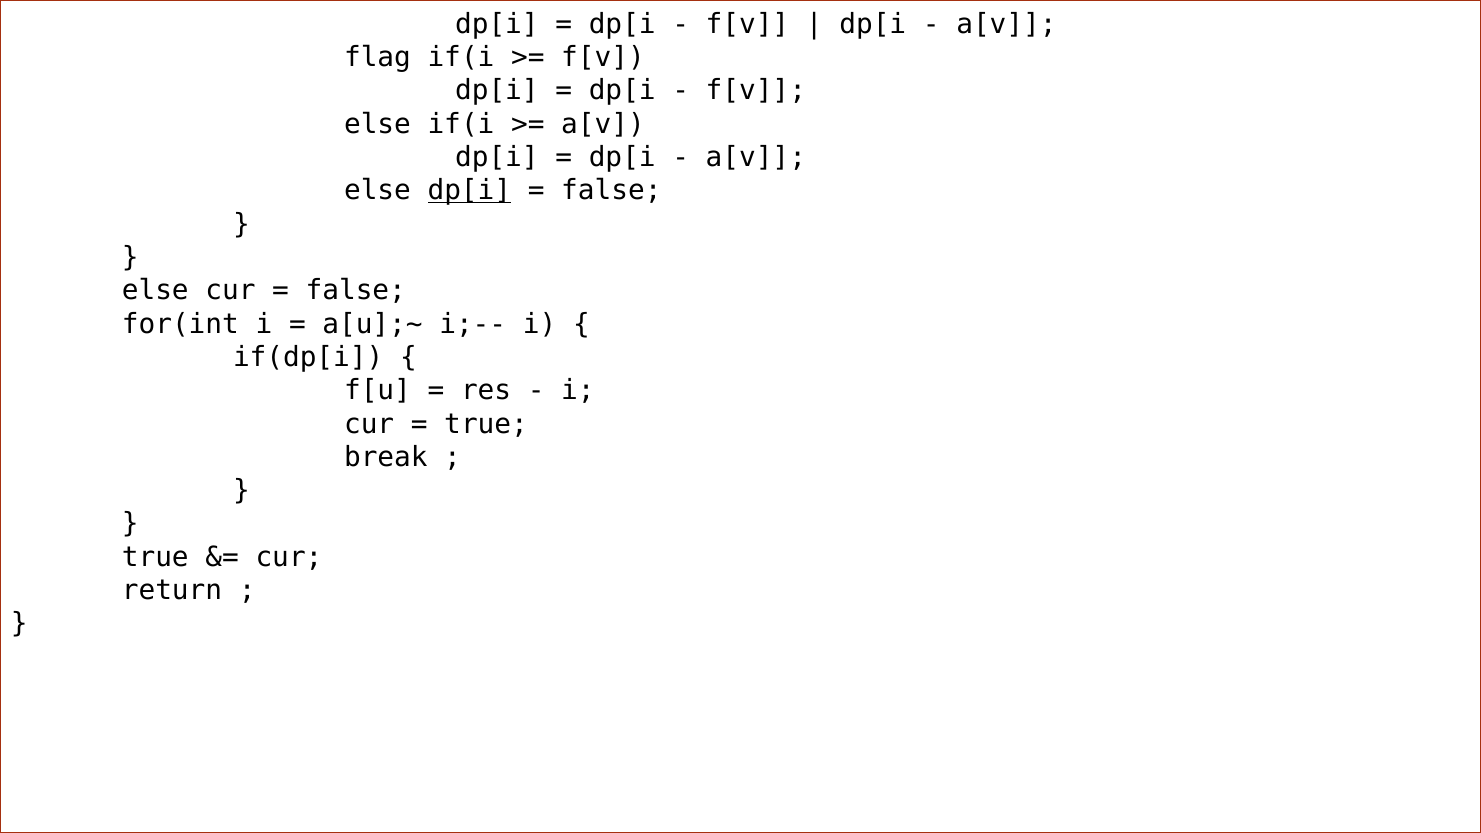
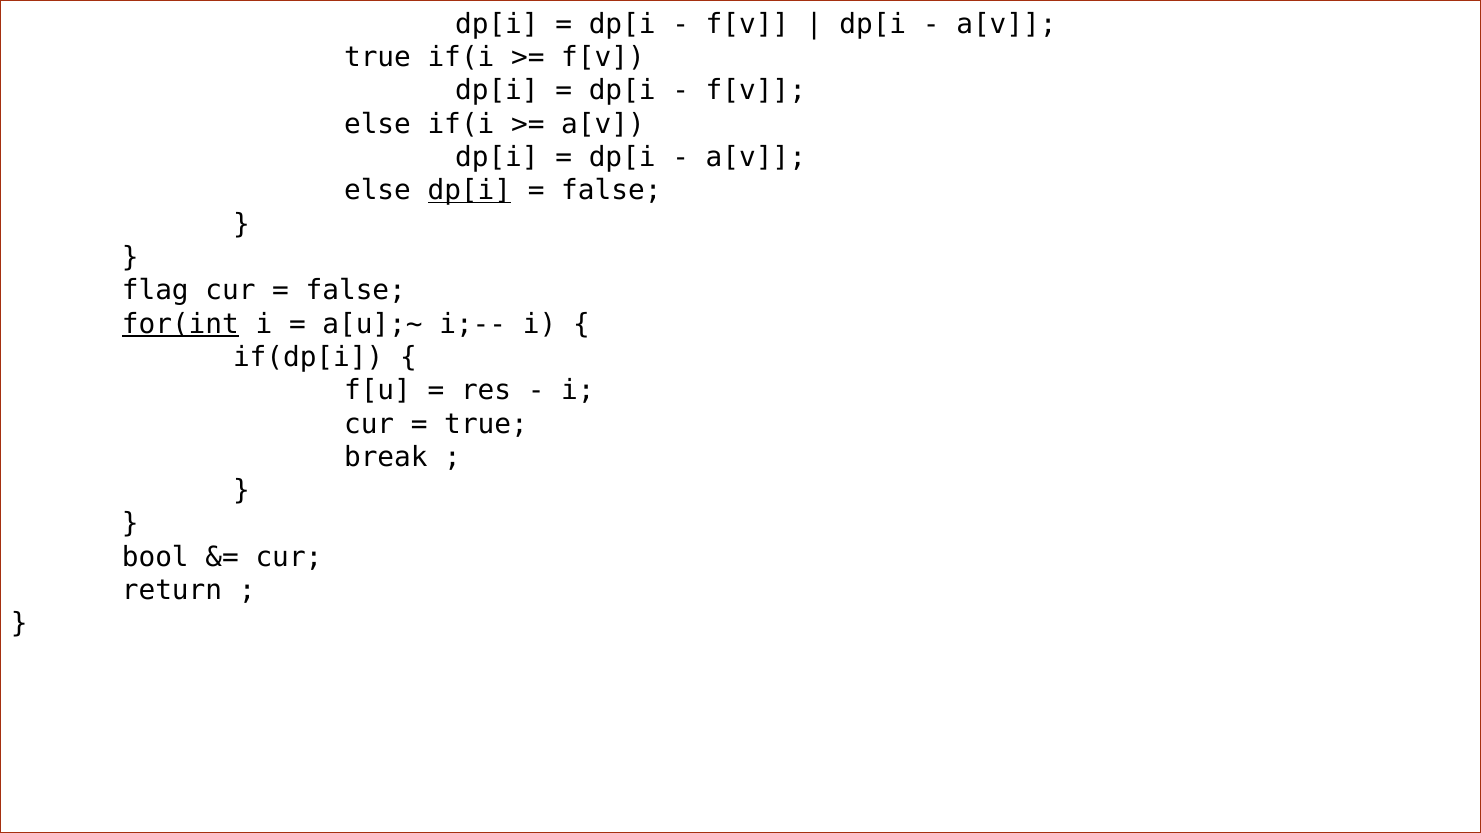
flag at (377, 57): flag -> true
else at (155, 291): else -> flag
for(int underline: none -> present
true at (155, 557): true -> bool
